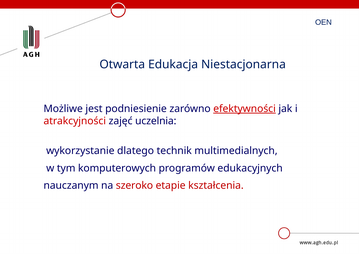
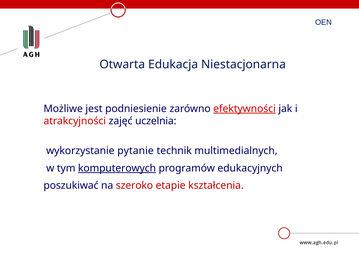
dlatego: dlatego -> pytanie
komputerowych underline: none -> present
nauczanym: nauczanym -> poszukiwać
